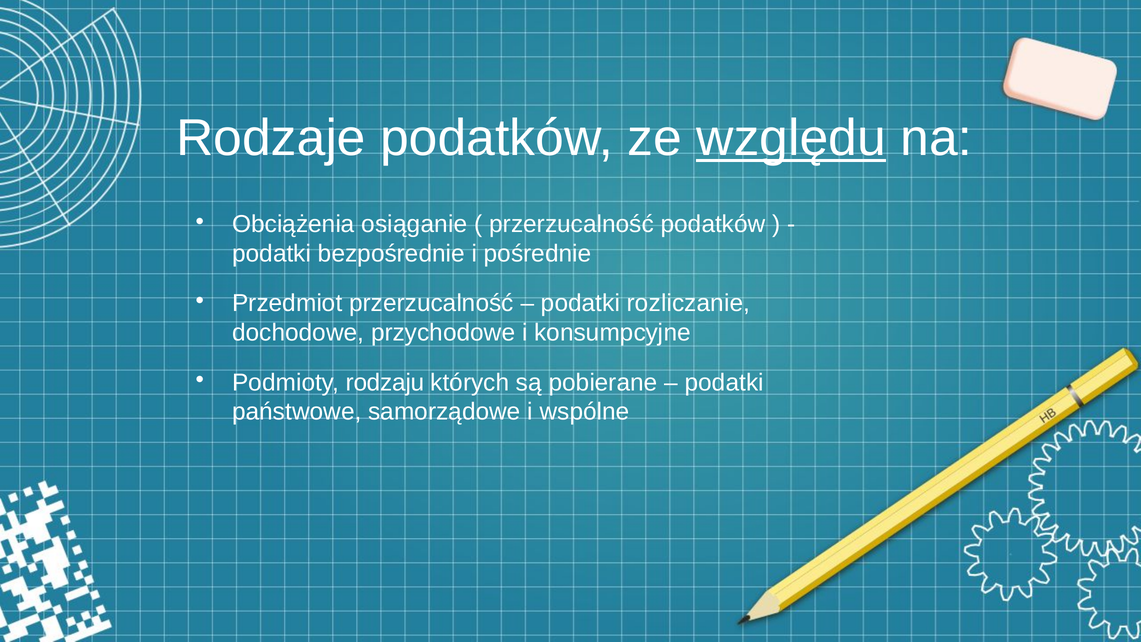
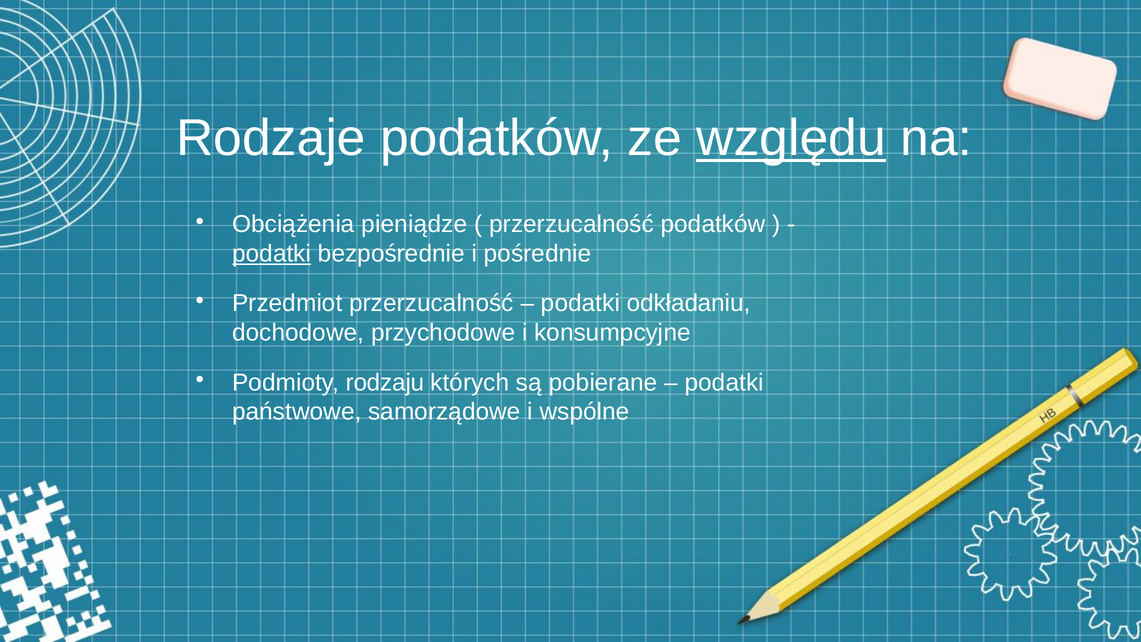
osiąganie: osiąganie -> pieniądze
podatki at (272, 254) underline: none -> present
rozliczanie: rozliczanie -> odkładaniu
